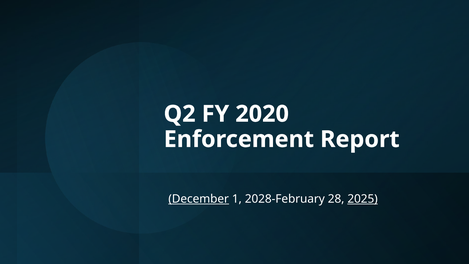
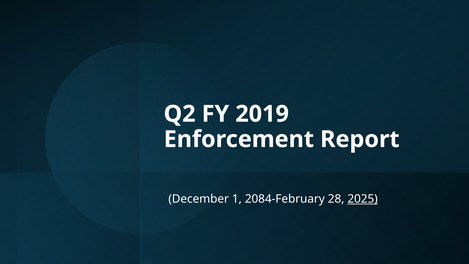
2020: 2020 -> 2019
December underline: present -> none
2028-February: 2028-February -> 2084-February
